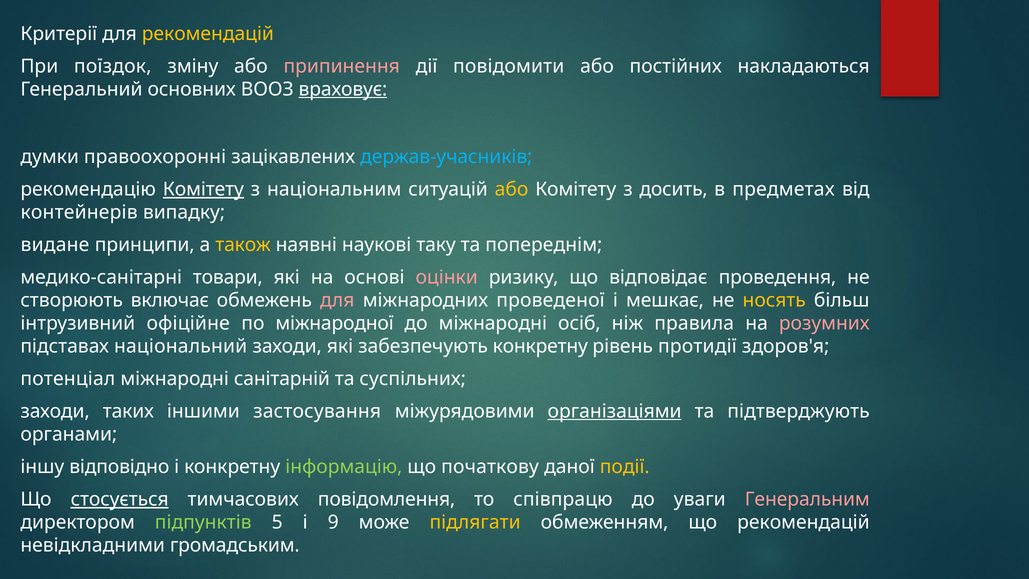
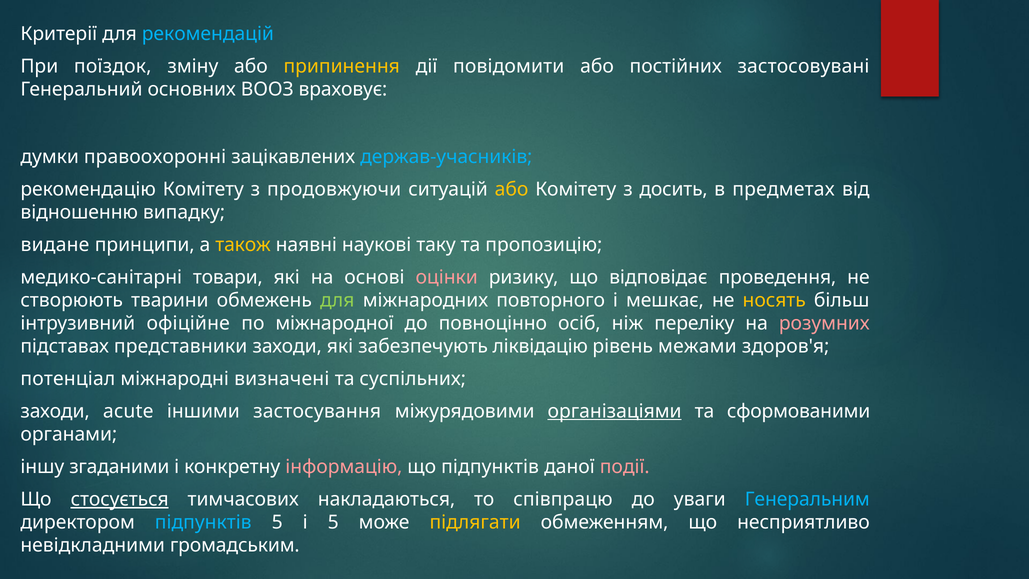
рекомендацій at (208, 34) colour: yellow -> light blue
припинення colour: pink -> yellow
накладаються: накладаються -> застосовувані
враховує underline: present -> none
Комітету at (203, 189) underline: present -> none
національним: національним -> продовжуючи
контейнерів: контейнерів -> відношенню
попереднім: попереднім -> пропозицію
включає: включає -> тварини
для at (337, 300) colour: pink -> light green
проведеної: проведеної -> повторного
до міжнародні: міжнародні -> повноцінно
правила: правила -> переліку
національний: національний -> представники
забезпечують конкретну: конкретну -> ліквідацію
протидії: протидії -> межами
санітарній: санітарній -> визначені
таких: таких -> acute
підтверджують: підтверджують -> сформованими
відповідно: відповідно -> згаданими
інформацію colour: light green -> pink
що початкову: початкову -> підпунктів
події colour: yellow -> pink
повідомлення: повідомлення -> накладаються
Генеральним colour: pink -> light blue
підпунктів at (203, 522) colour: light green -> light blue
і 9: 9 -> 5
що рекомендацій: рекомендацій -> несприятливо
